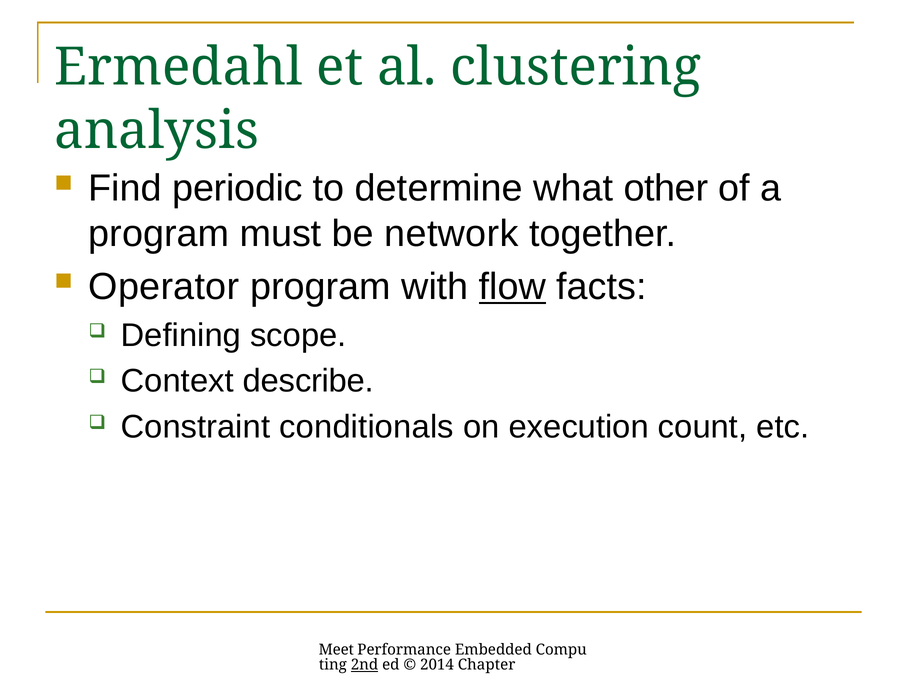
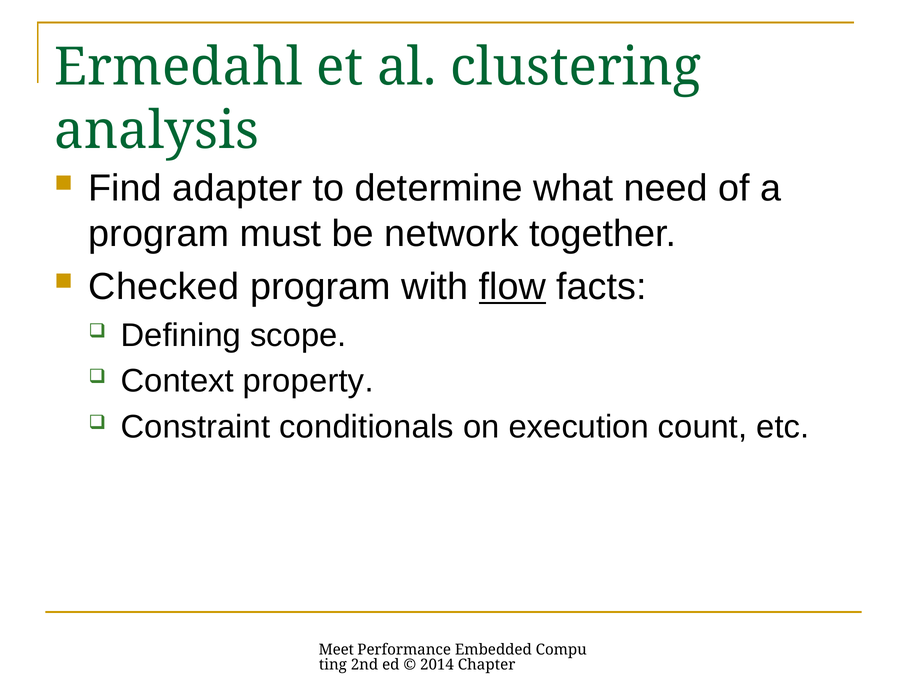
periodic: periodic -> adapter
other: other -> need
Operator: Operator -> Checked
describe: describe -> property
2nd underline: present -> none
